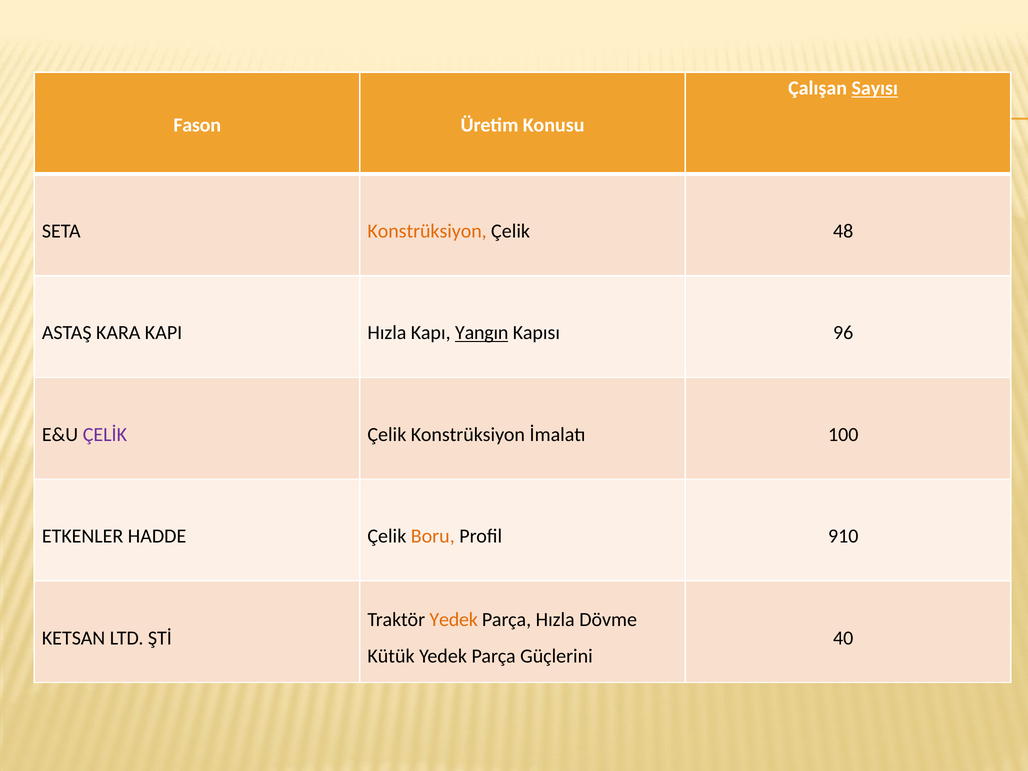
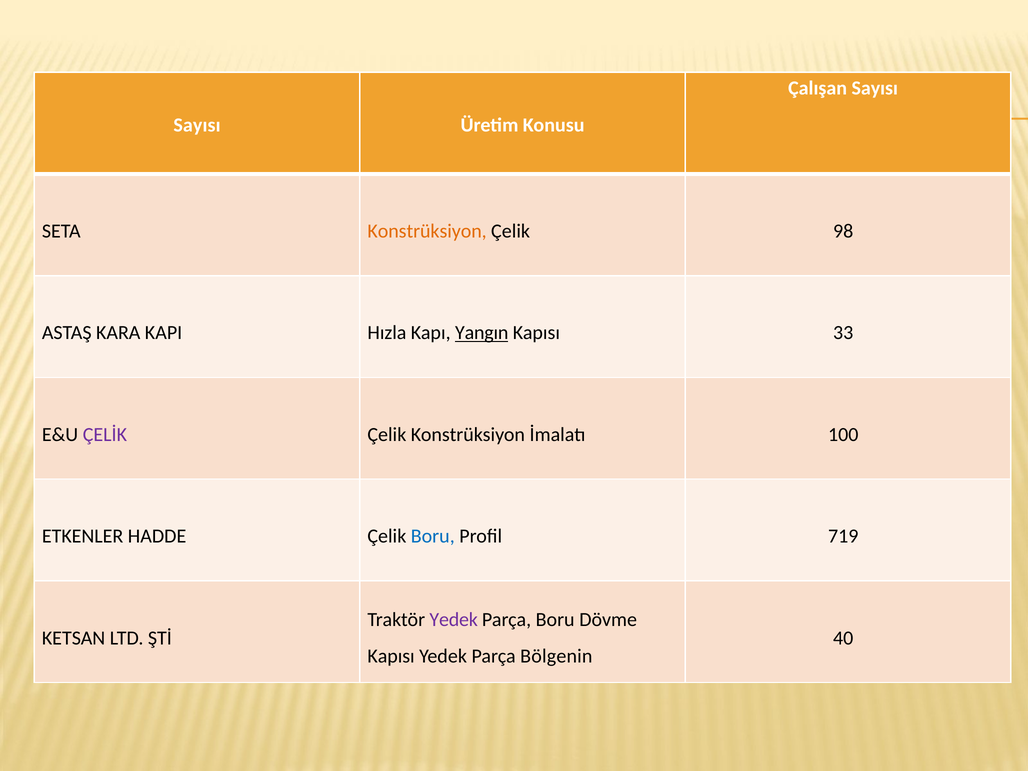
Sayısı at (875, 88) underline: present -> none
Fason at (197, 125): Fason -> Sayısı
48: 48 -> 98
96: 96 -> 33
Boru at (433, 536) colour: orange -> blue
910: 910 -> 719
Yedek at (454, 620) colour: orange -> purple
Parça Hızla: Hızla -> Boru
Kütük at (391, 656): Kütük -> Kapısı
Güçlerini: Güçlerini -> Bölgenin
